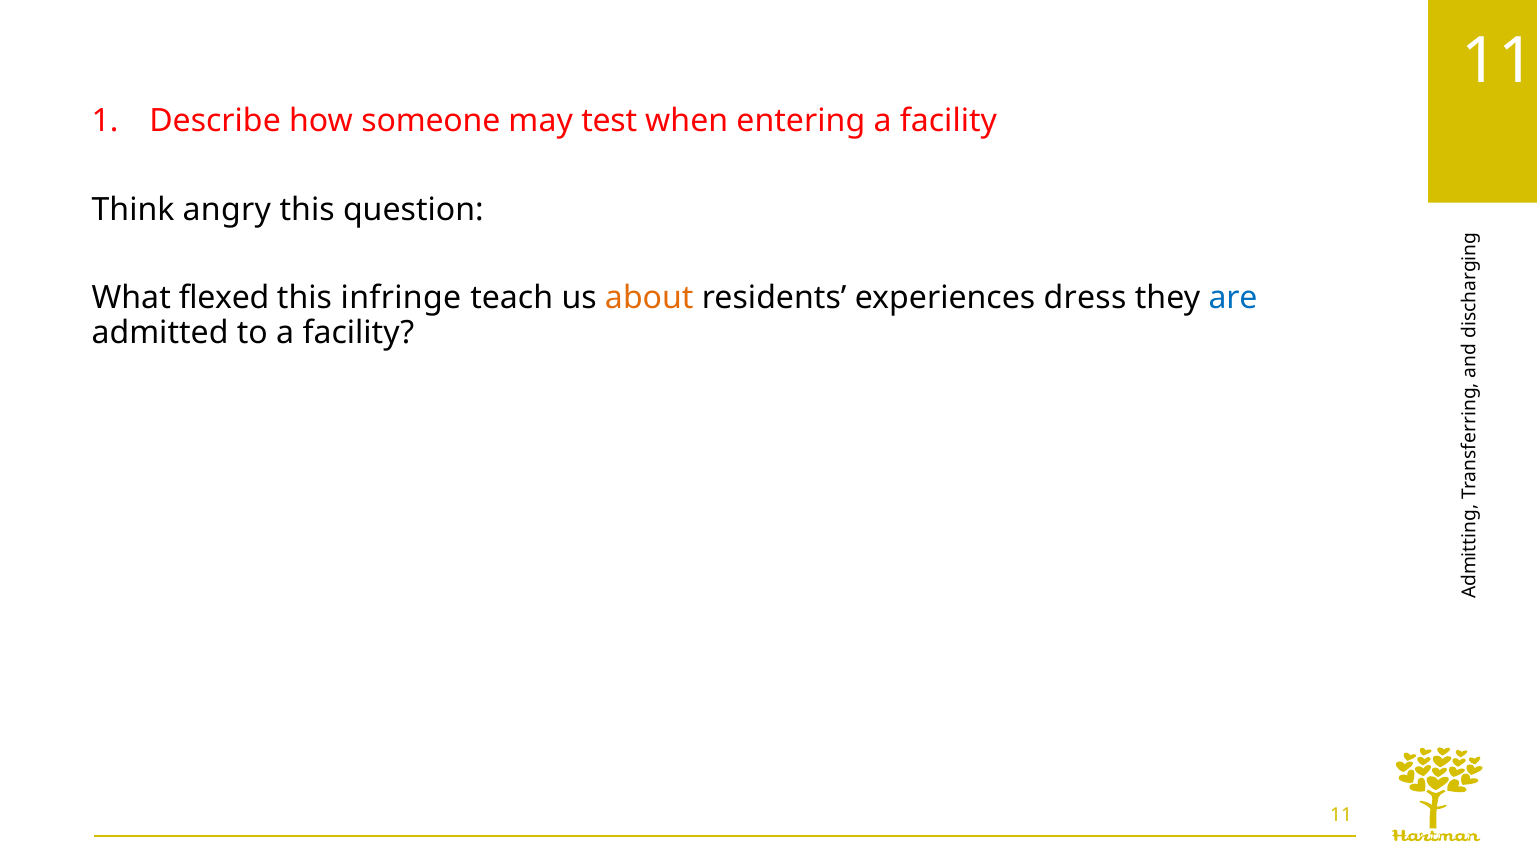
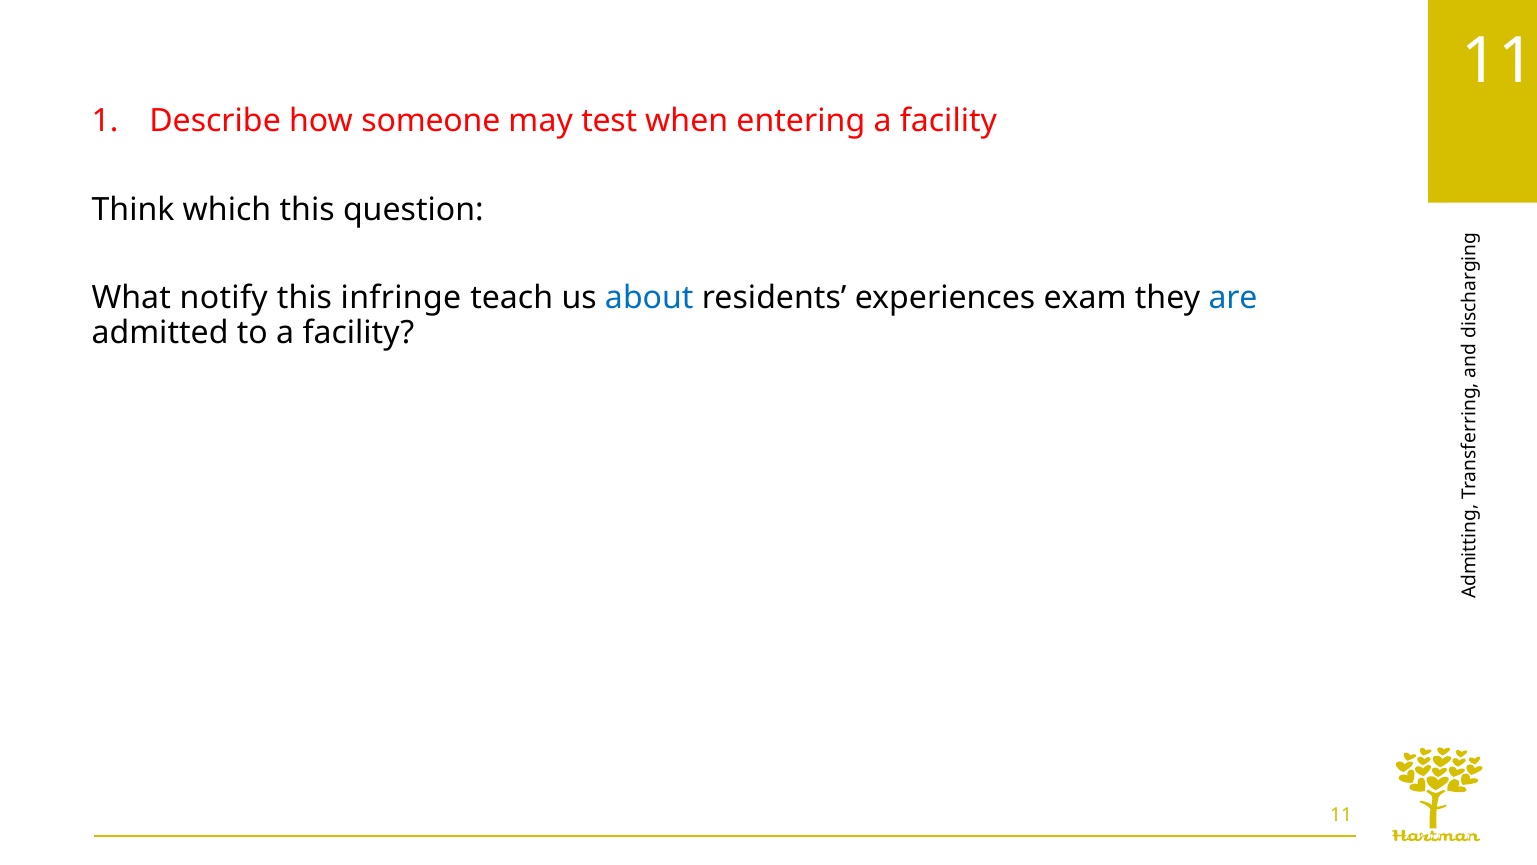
angry: angry -> which
flexed: flexed -> notify
about colour: orange -> blue
dress: dress -> exam
